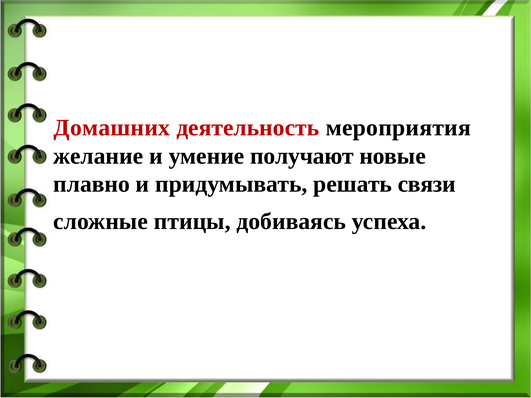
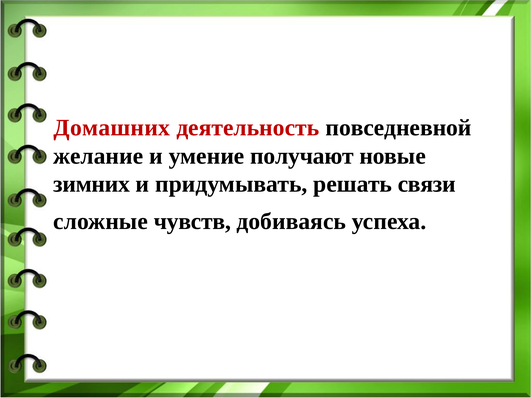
мероприятия: мероприятия -> повседневной
плавно: плавно -> зимних
птицы: птицы -> чувств
